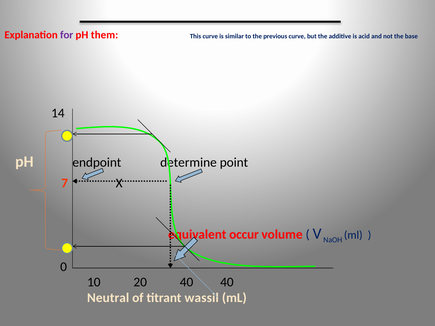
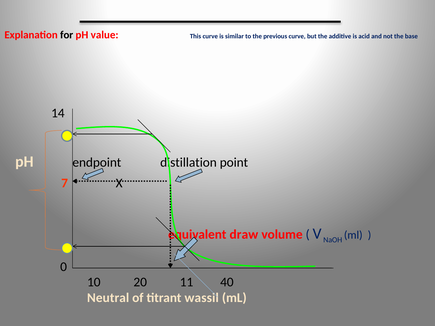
for colour: purple -> black
them: them -> value
determine: determine -> distillation
occur: occur -> draw
20 40: 40 -> 11
